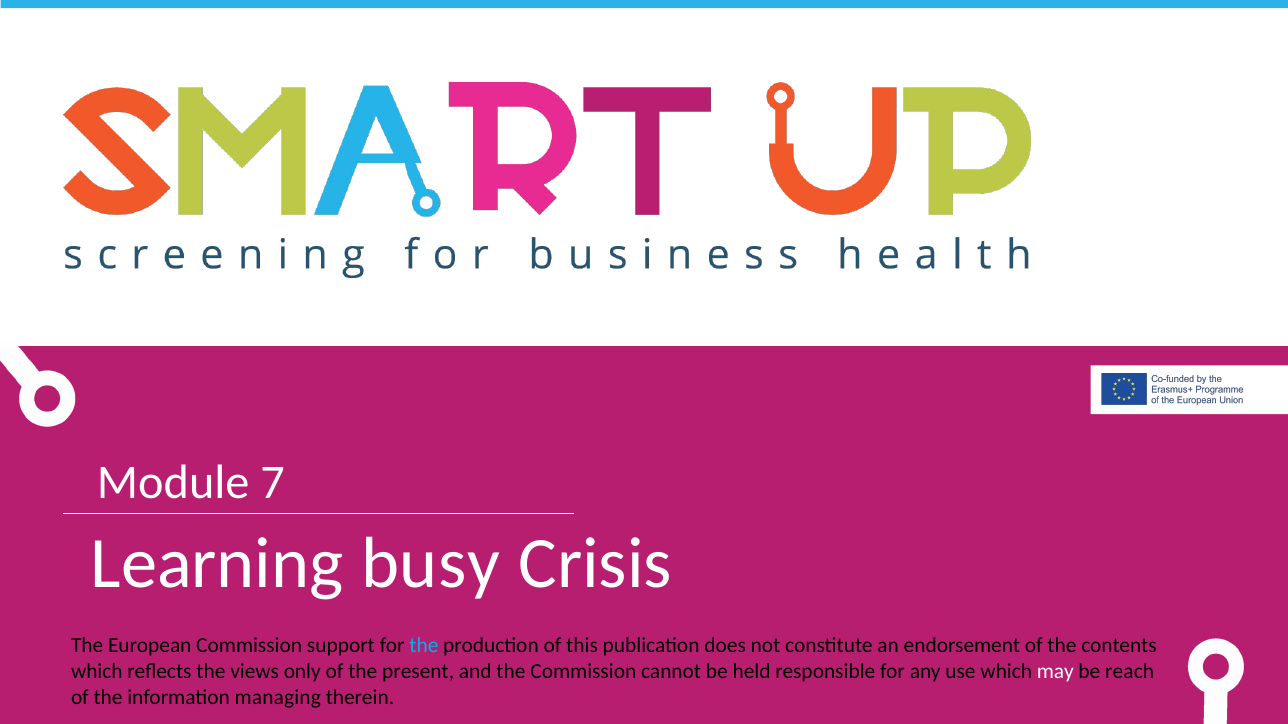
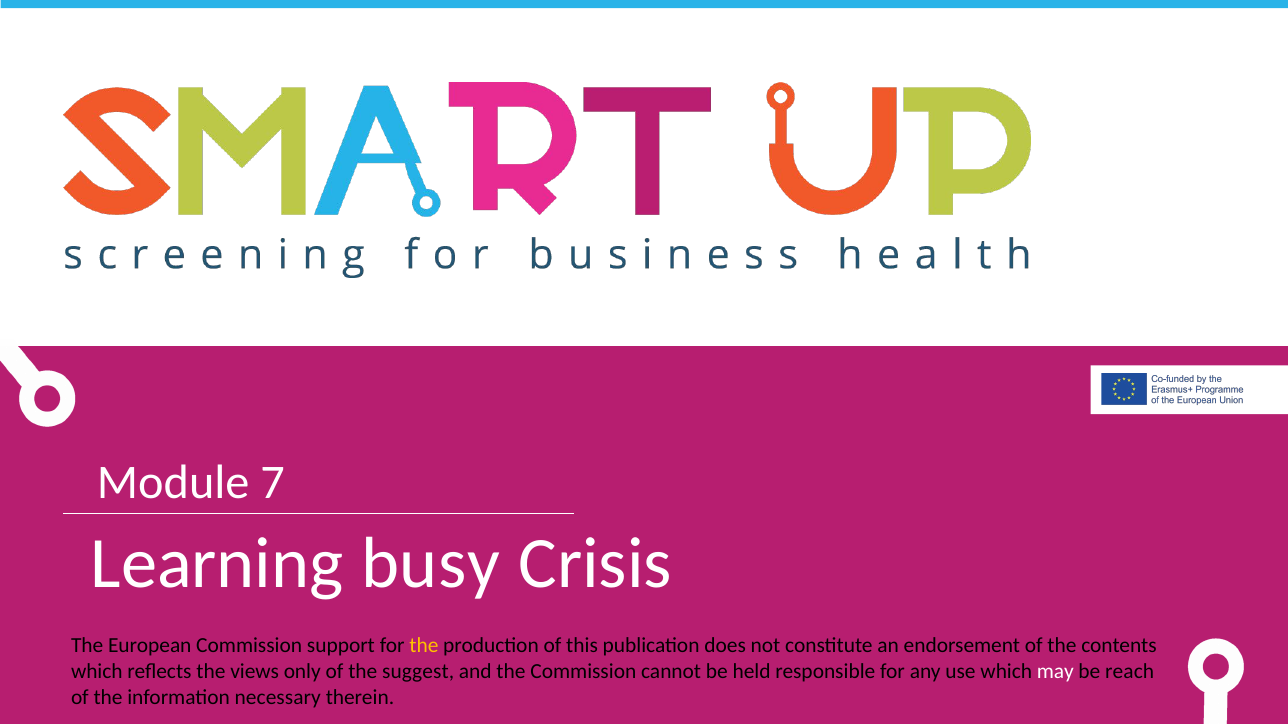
the at (424, 646) colour: light blue -> yellow
present: present -> suggest
managing: managing -> necessary
